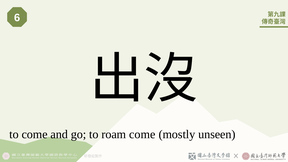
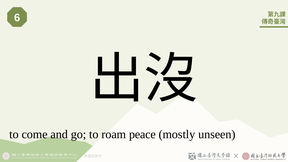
roam come: come -> peace
